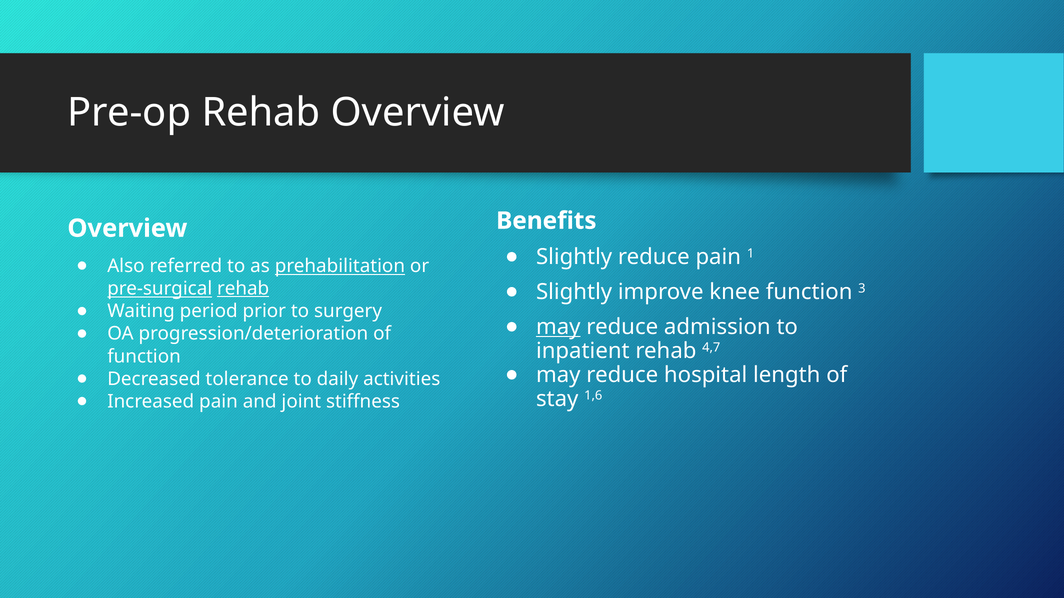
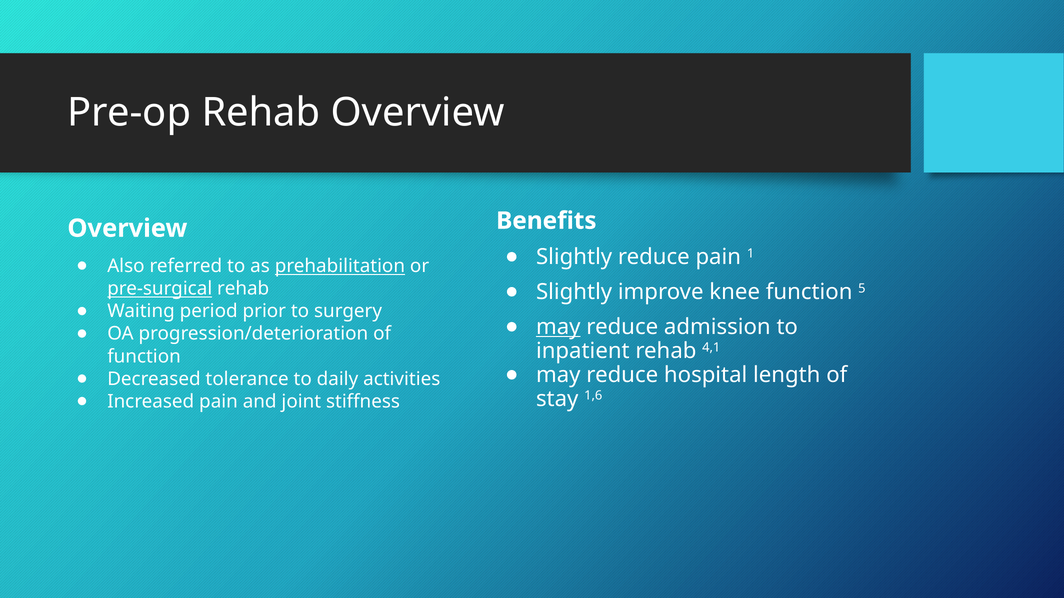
3: 3 -> 5
rehab at (243, 289) underline: present -> none
4,7: 4,7 -> 4,1
